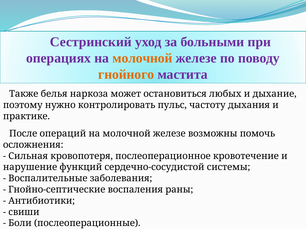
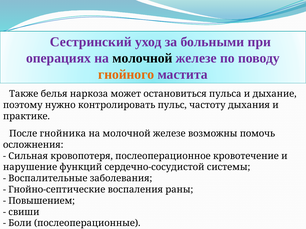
молочной at (142, 58) colour: orange -> black
любых: любых -> пульса
операций: операций -> гнойника
Антибиотики: Антибиотики -> Повышением
